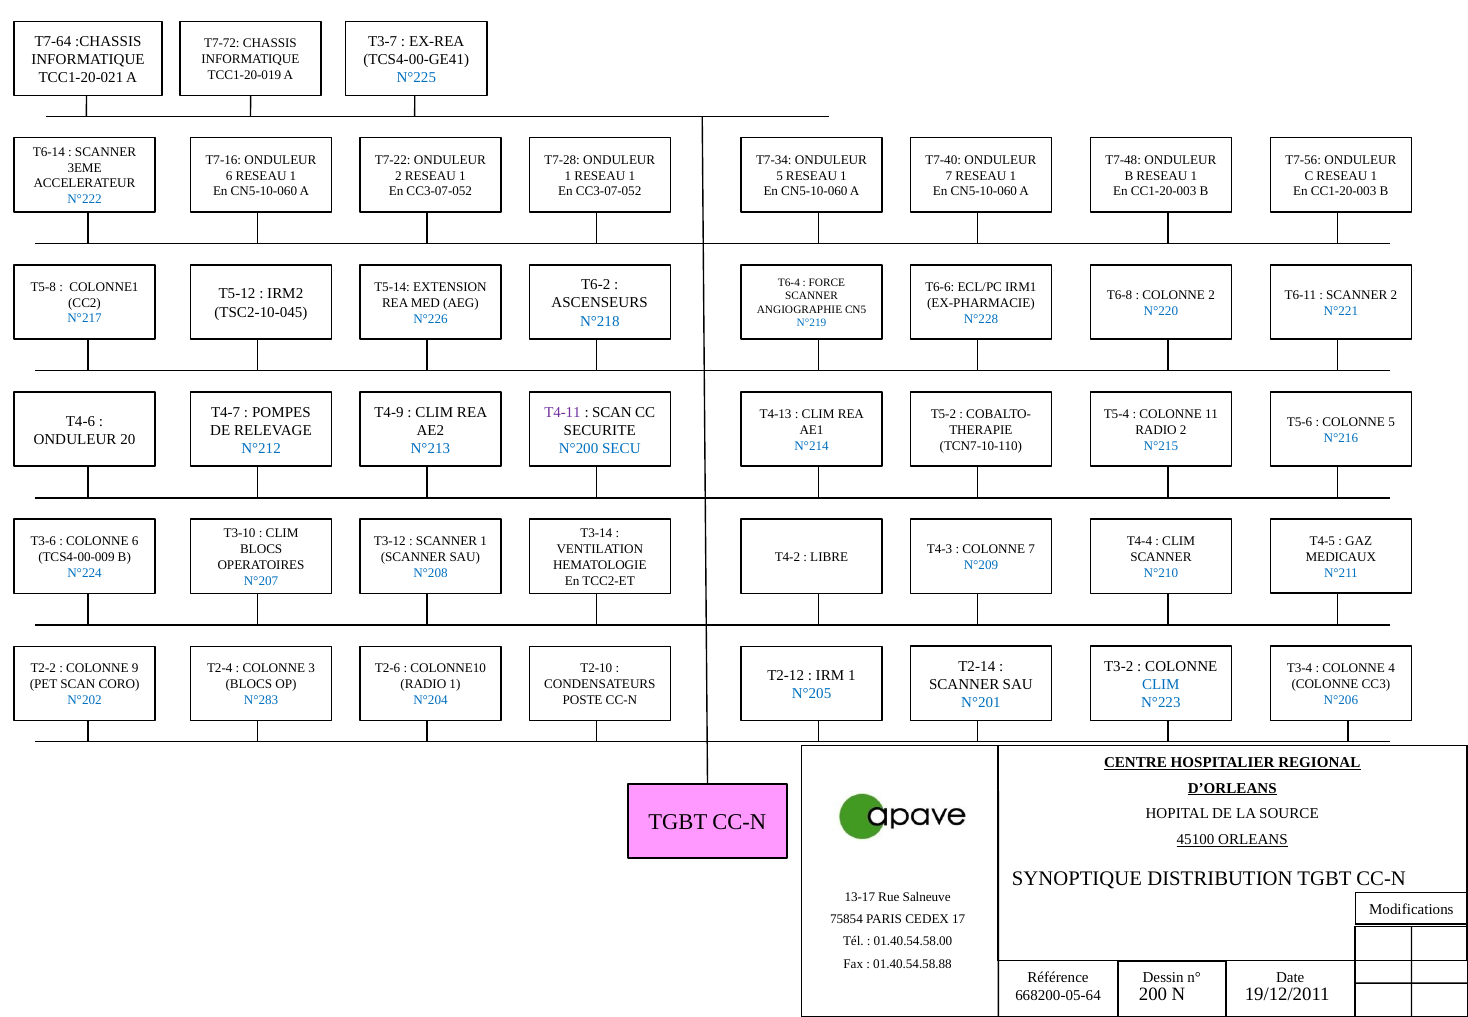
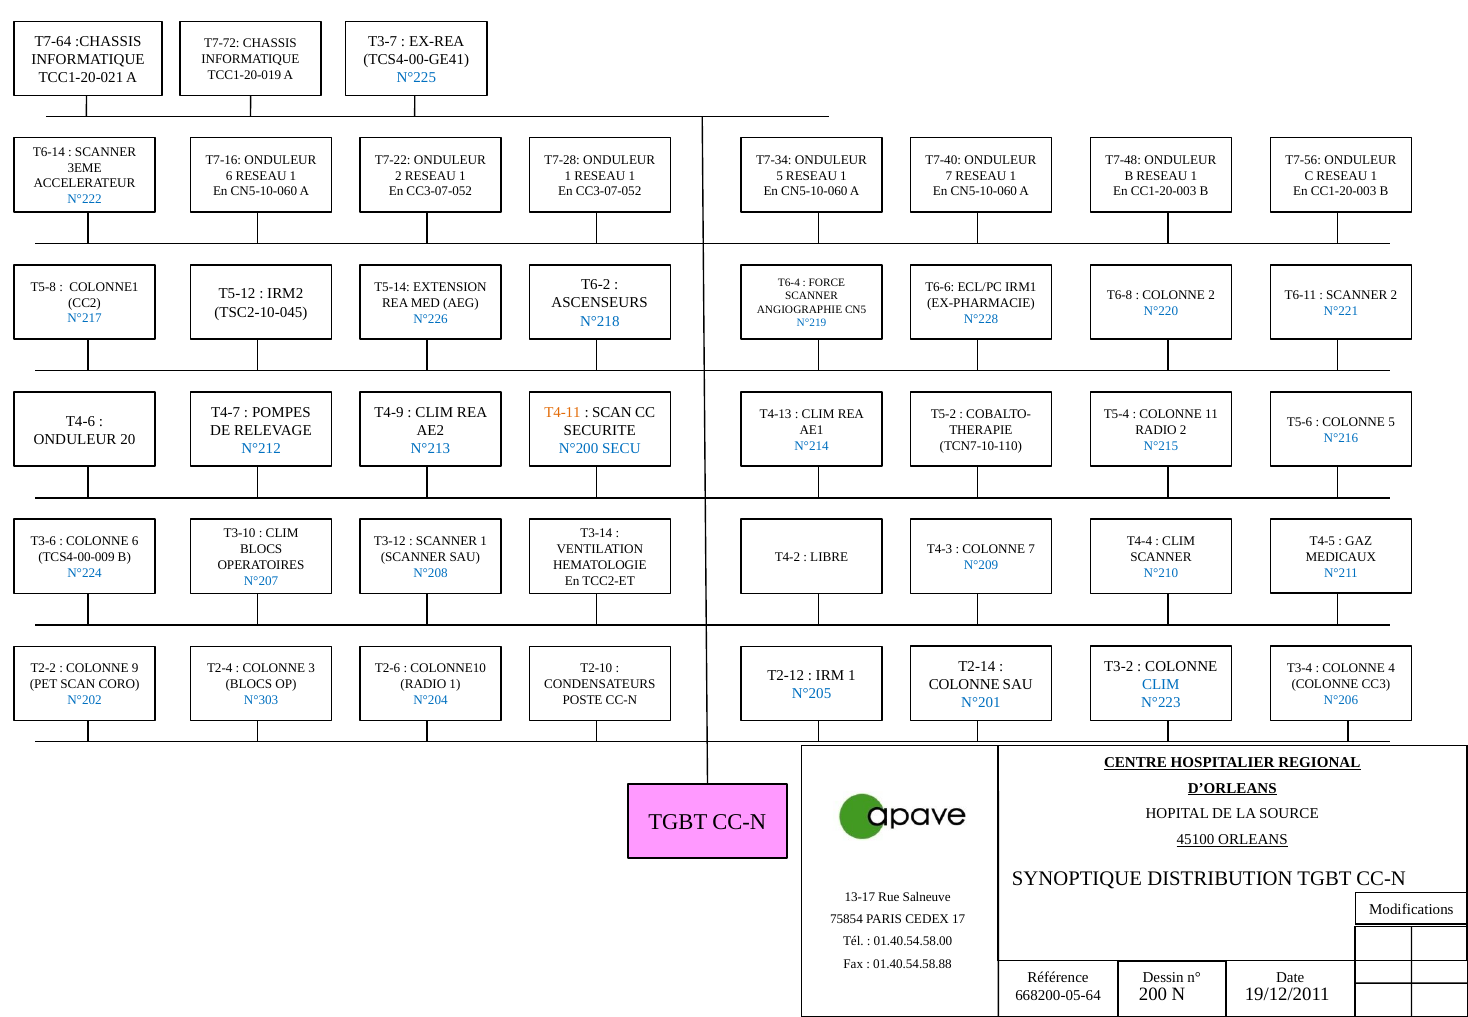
T4-11 colour: purple -> orange
SCANNER at (964, 684): SCANNER -> COLONNE
N°283: N°283 -> N°303
